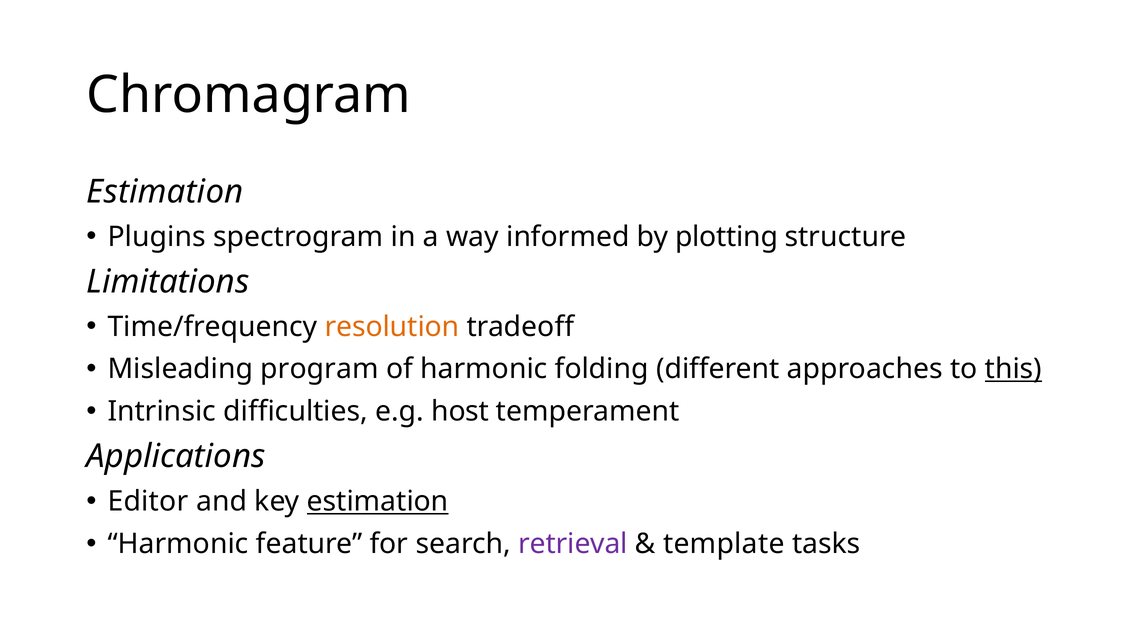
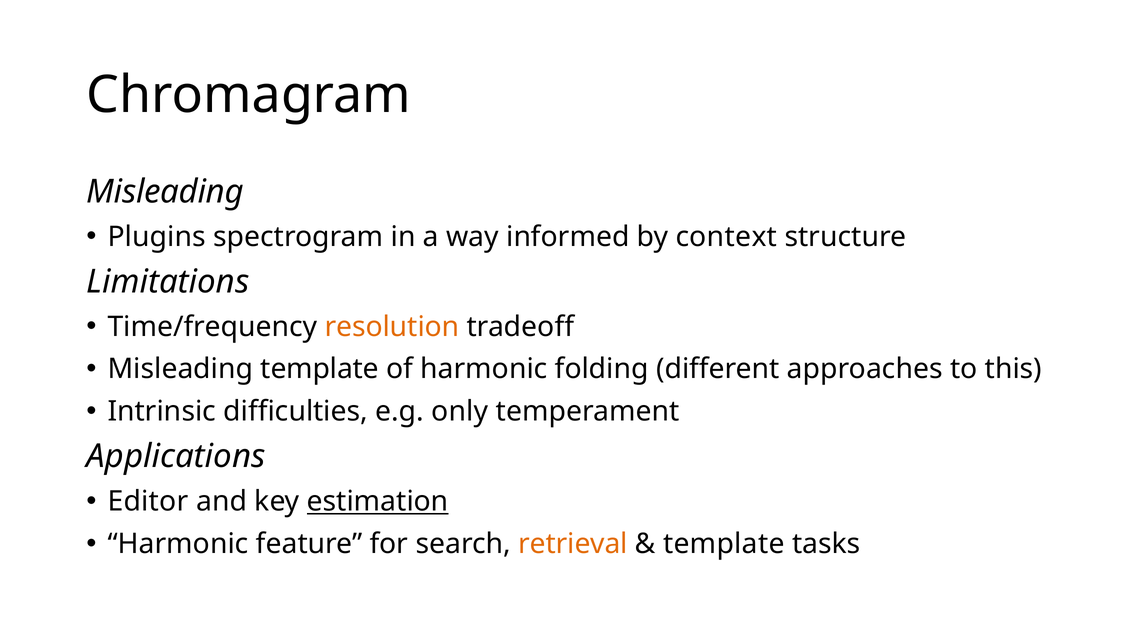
Estimation at (165, 192): Estimation -> Misleading
plotting: plotting -> context
Misleading program: program -> template
this underline: present -> none
host: host -> only
retrieval colour: purple -> orange
